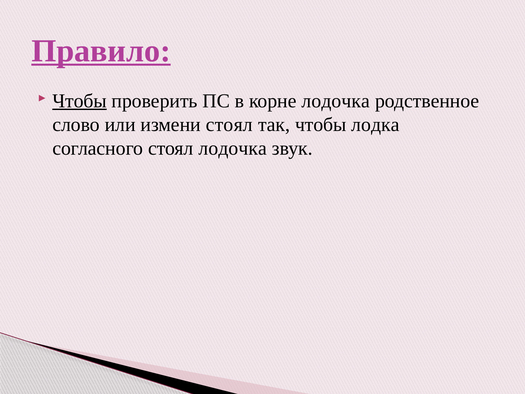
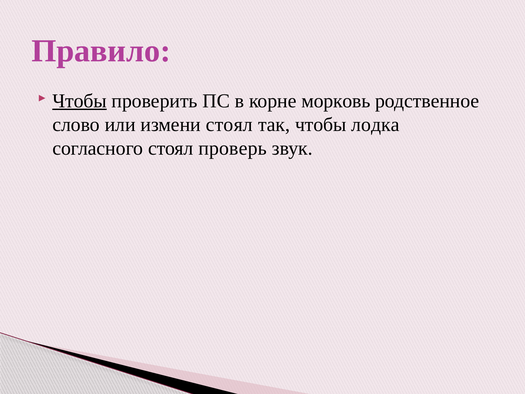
Правило underline: present -> none
корне лодочка: лодочка -> морковь
стоял лодочка: лодочка -> проверь
